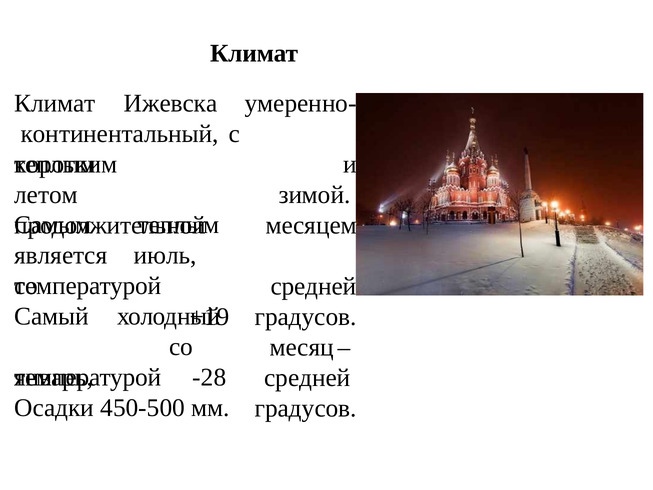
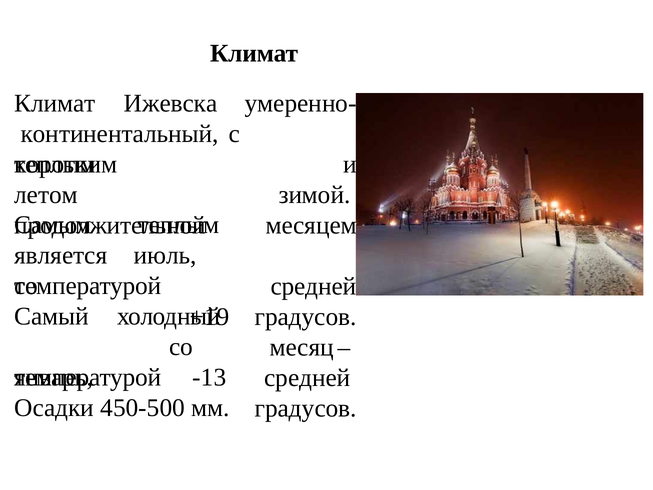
-28: -28 -> -13
